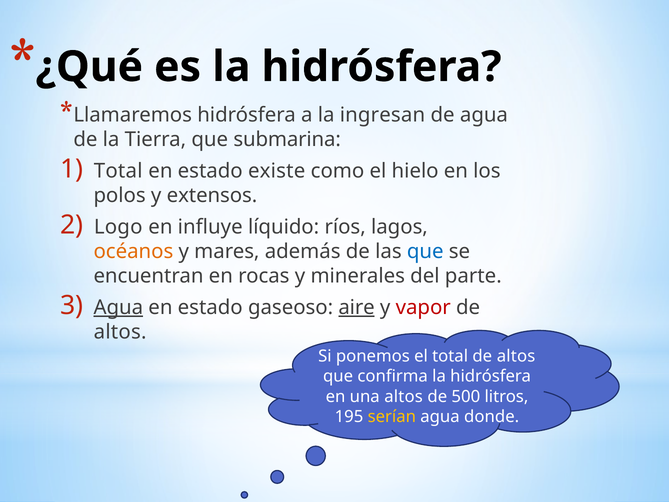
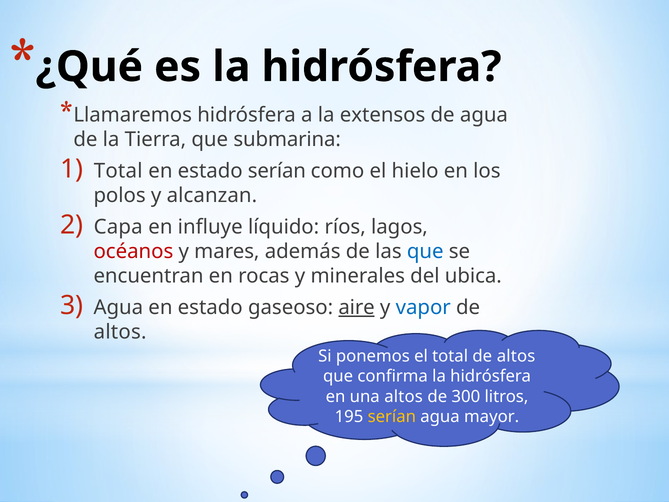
ingresan: ingresan -> extensos
estado existe: existe -> serían
extensos: extensos -> alcanzan
Logo: Logo -> Capa
océanos colour: orange -> red
parte: parte -> ubica
Agua at (118, 307) underline: present -> none
vapor colour: red -> blue
500: 500 -> 300
donde: donde -> mayor
